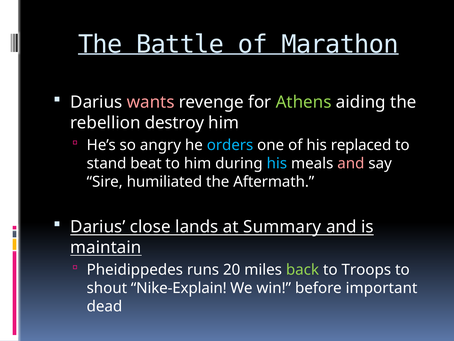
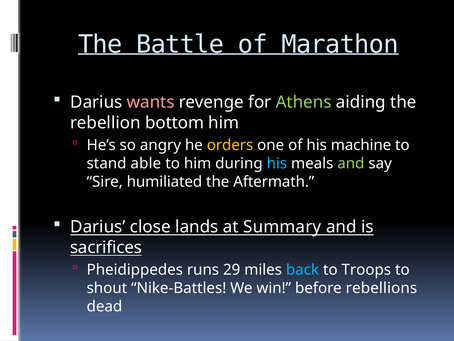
destroy: destroy -> bottom
orders colour: light blue -> yellow
replaced: replaced -> machine
beat: beat -> able
and at (351, 163) colour: pink -> light green
maintain: maintain -> sacrifices
20: 20 -> 29
back colour: light green -> light blue
Nike-Explain: Nike-Explain -> Nike-Battles
important: important -> rebellions
